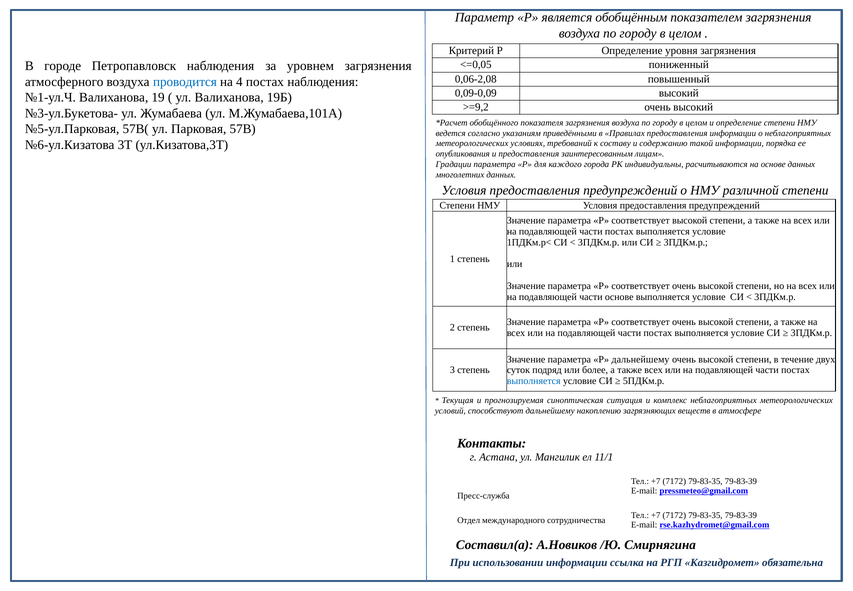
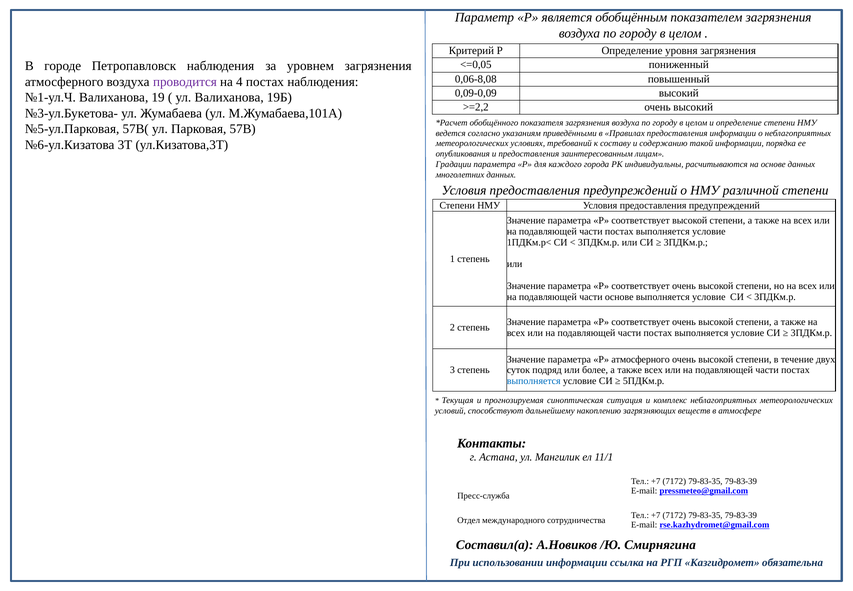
0,06-2,08: 0,06-2,08 -> 0,06-8,08
проводится colour: blue -> purple
>=9,2: >=9,2 -> >=2,2
Р дальнейшему: дальнейшему -> атмосферного
